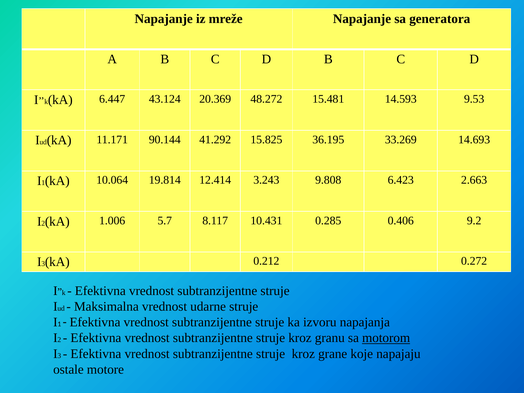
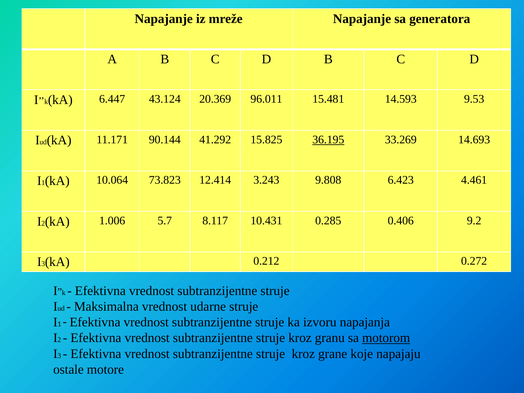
48.272: 48.272 -> 96.011
36.195 underline: none -> present
19.814: 19.814 -> 73.823
2.663: 2.663 -> 4.461
